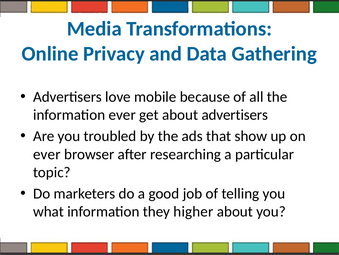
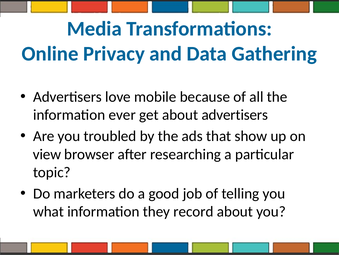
ever at (47, 154): ever -> view
higher: higher -> record
